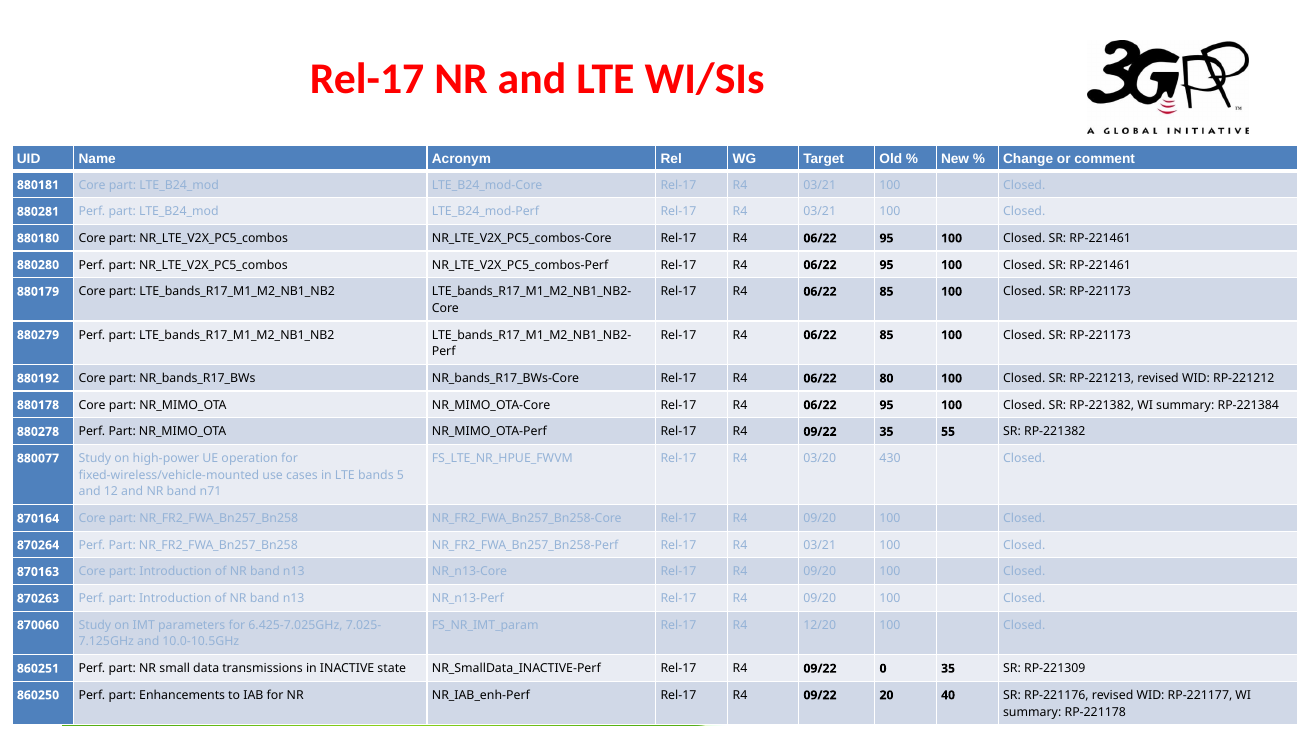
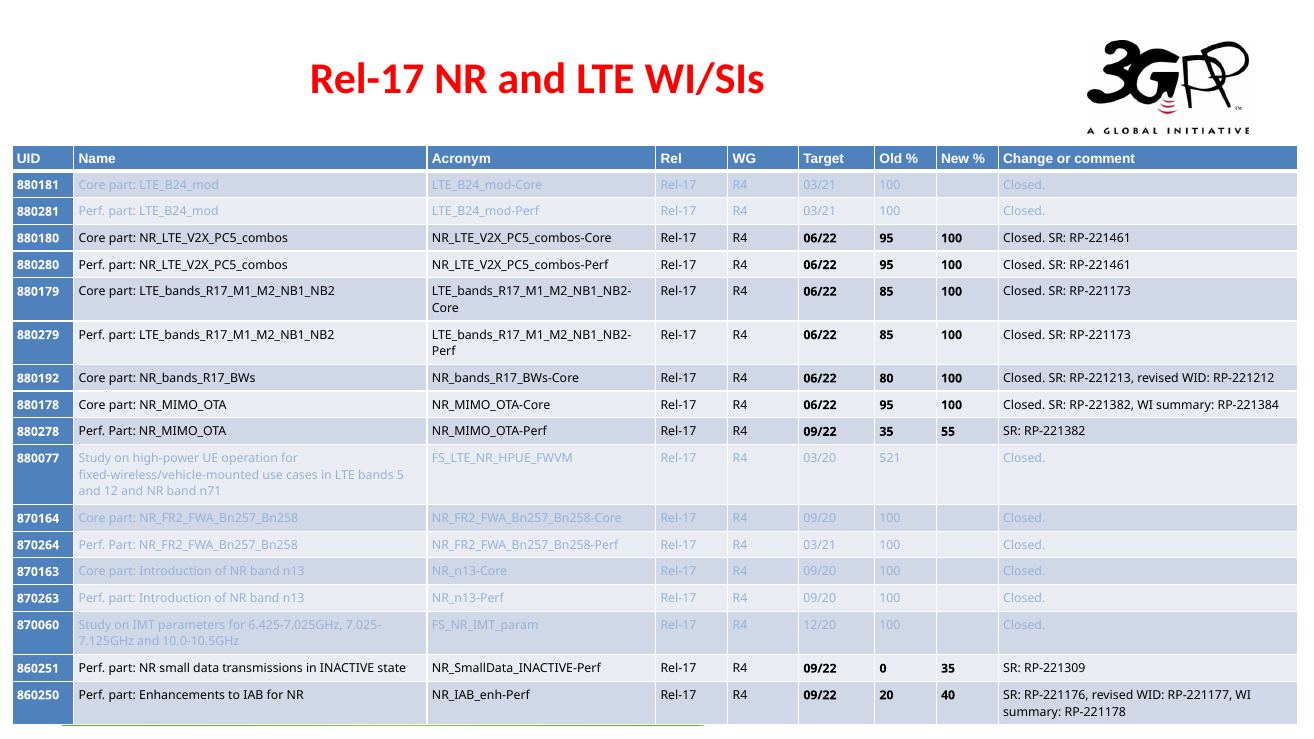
430: 430 -> 521
